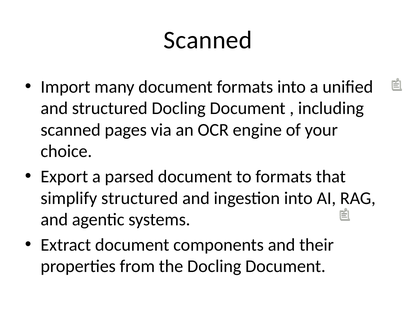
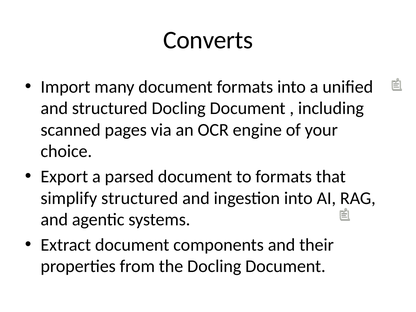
Scanned at (208, 40): Scanned -> Converts
